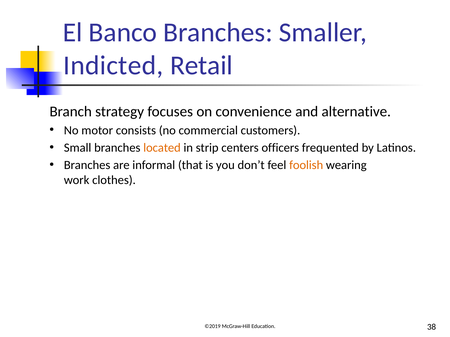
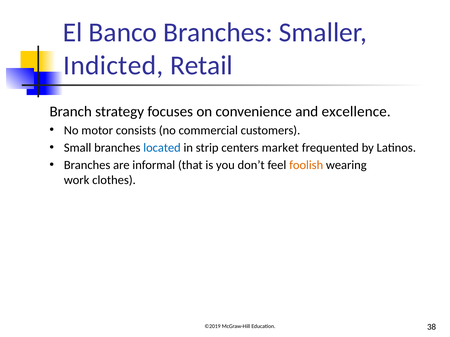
alternative: alternative -> excellence
located colour: orange -> blue
officers: officers -> market
